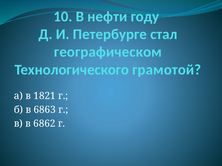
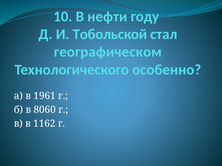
Петербурге: Петербурге -> Тобольской
грамотой: грамотой -> особенно
1821: 1821 -> 1961
6863: 6863 -> 8060
6862: 6862 -> 1162
